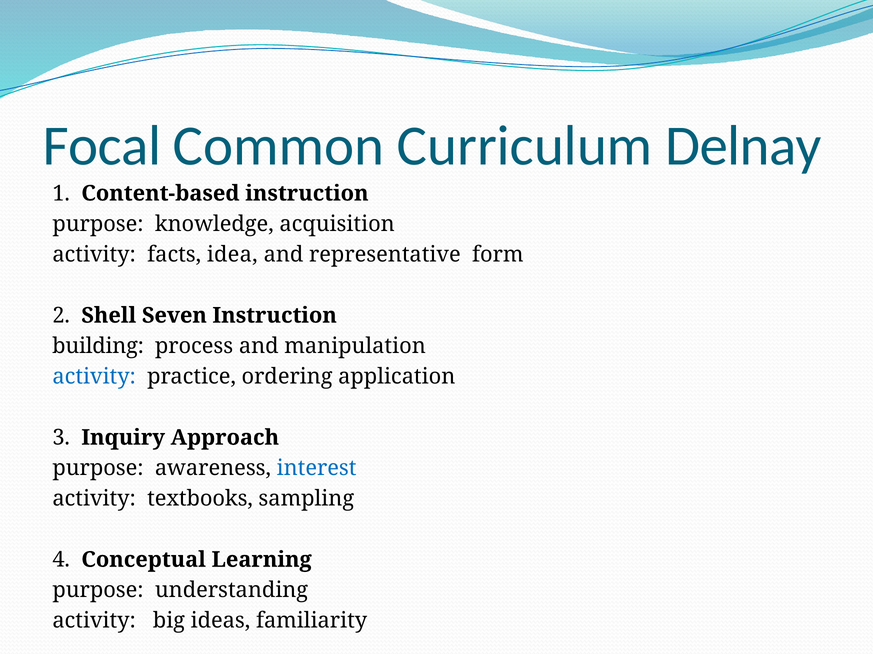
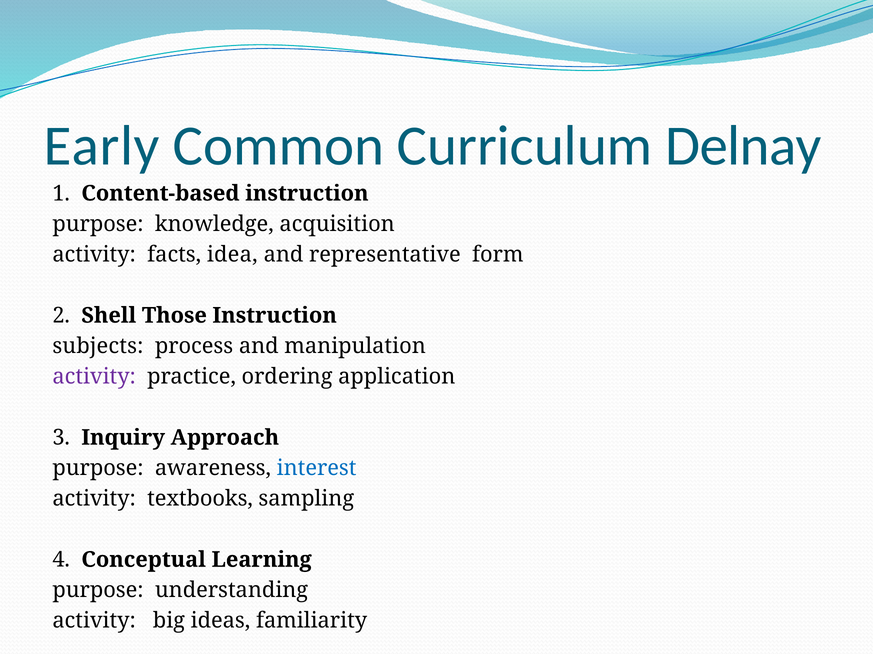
Focal: Focal -> Early
Seven: Seven -> Those
building: building -> subjects
activity at (94, 377) colour: blue -> purple
